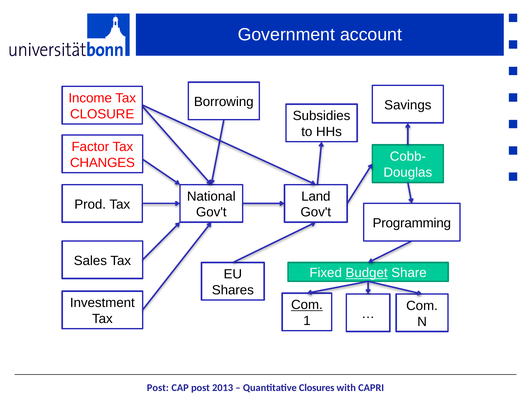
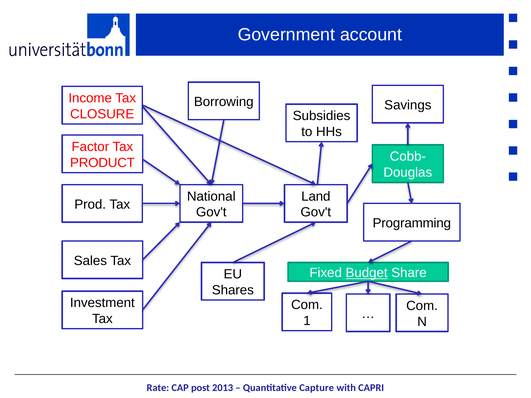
CHANGES: CHANGES -> PRODUCT
Com at (307, 305) underline: present -> none
Post at (158, 388): Post -> Rate
Closures: Closures -> Capture
